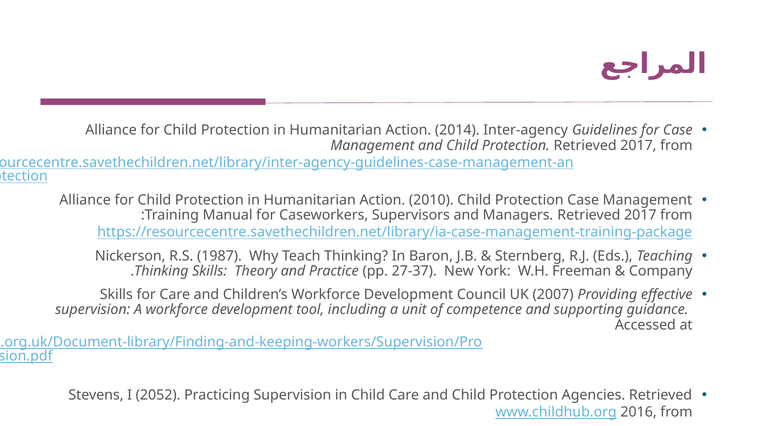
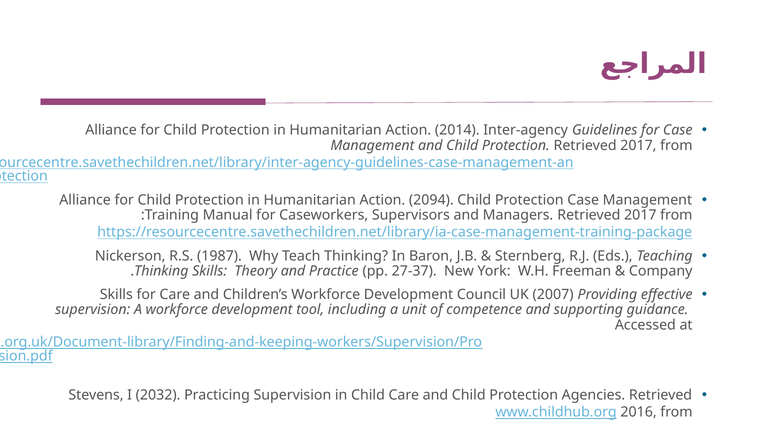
2010: 2010 -> 2094
2052: 2052 -> 2032
